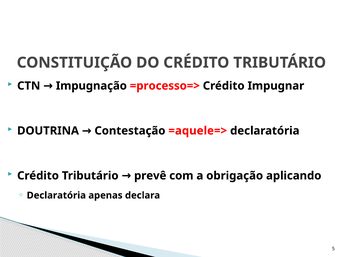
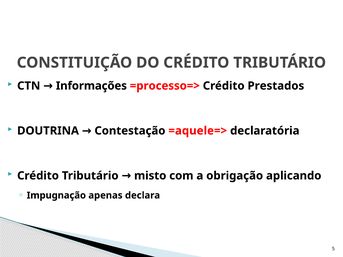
Impugnar: Impugnar -> Prestados
Impugnação: Impugnação -> Informações
prevê: prevê -> misto
Declaratória at (56, 196): Declaratória -> Impugnação
